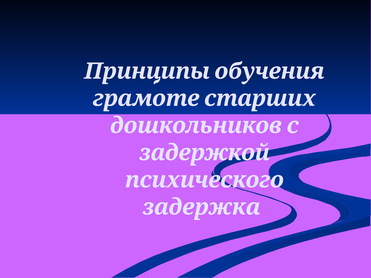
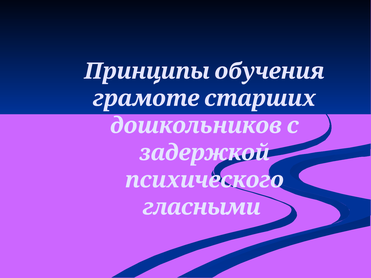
задержка: задержка -> гласными
